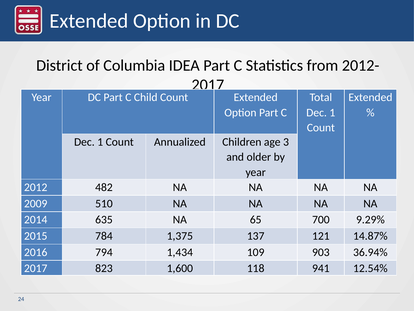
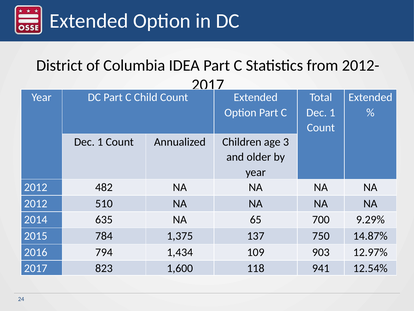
2009 at (36, 203): 2009 -> 2012
121: 121 -> 750
36.94%: 36.94% -> 12.97%
